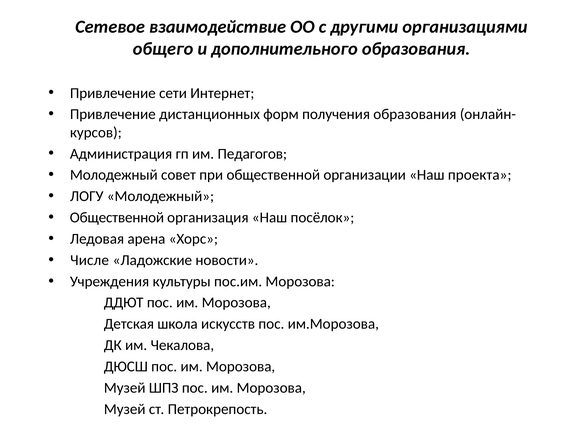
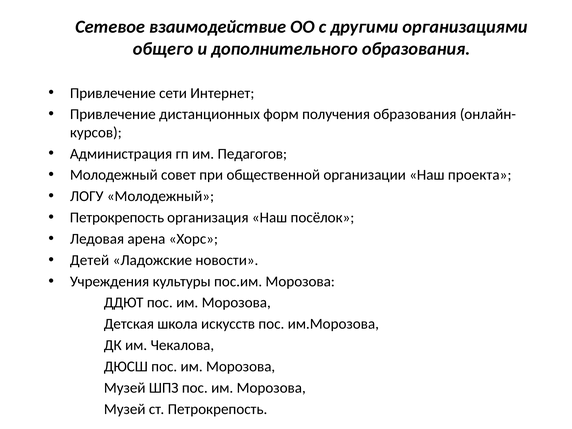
Общественной at (117, 218): Общественной -> Петрокрепость
Числе: Числе -> Детей
